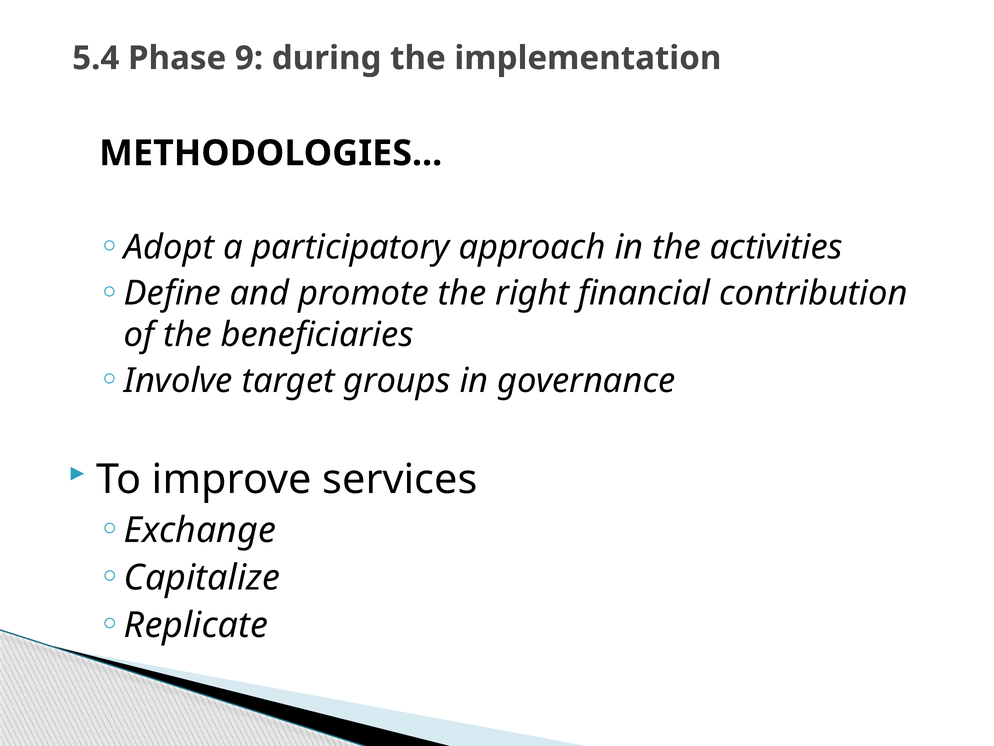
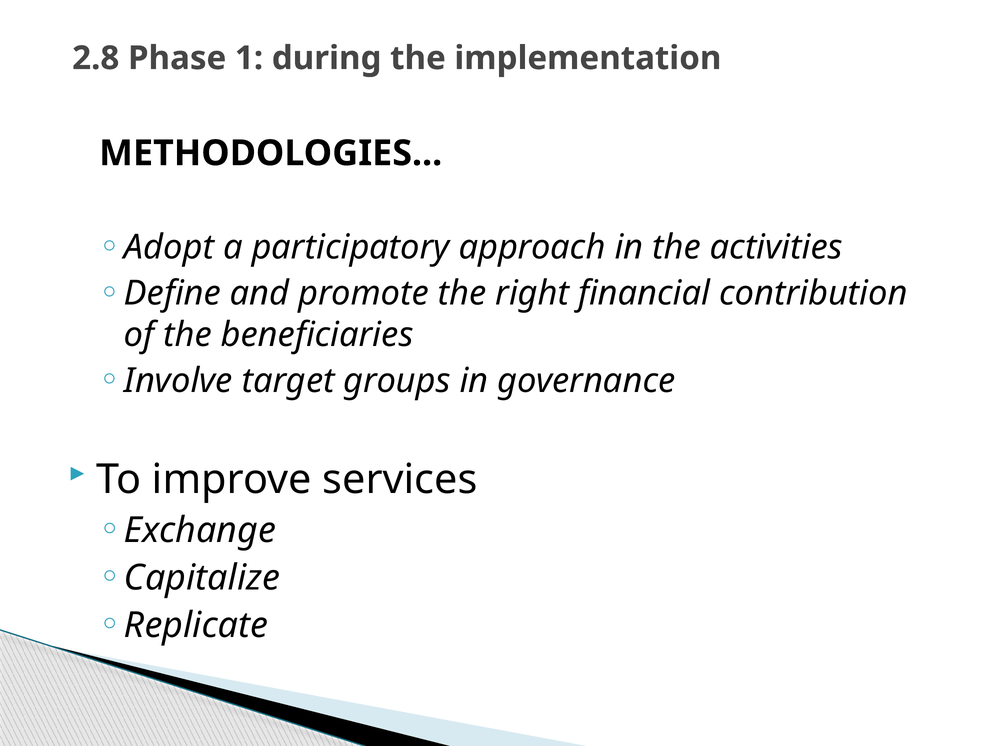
5.4: 5.4 -> 2.8
9: 9 -> 1
